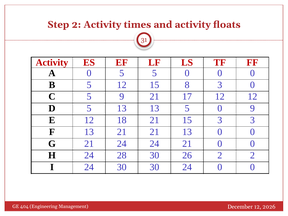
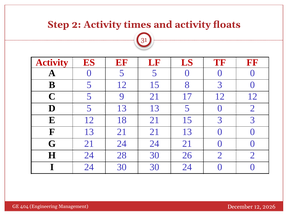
0 9: 9 -> 2
